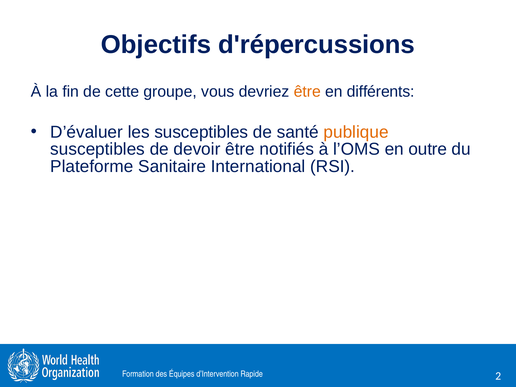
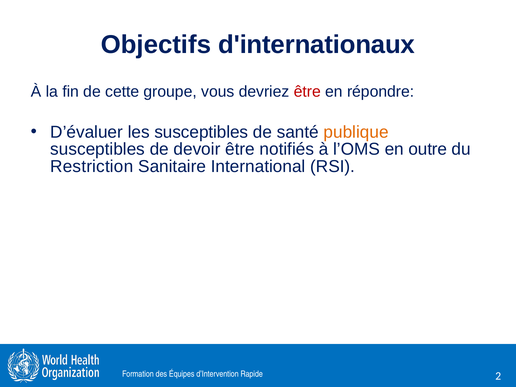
d'répercussions: d'répercussions -> d'internationaux
être at (307, 92) colour: orange -> red
différents: différents -> répondre
Plateforme: Plateforme -> Restriction
